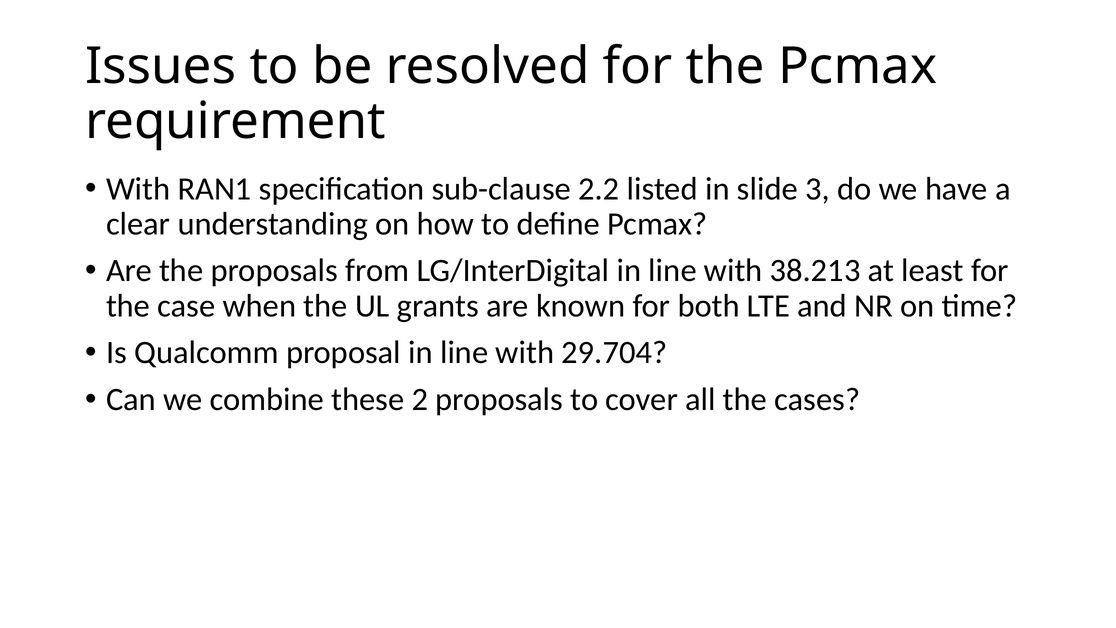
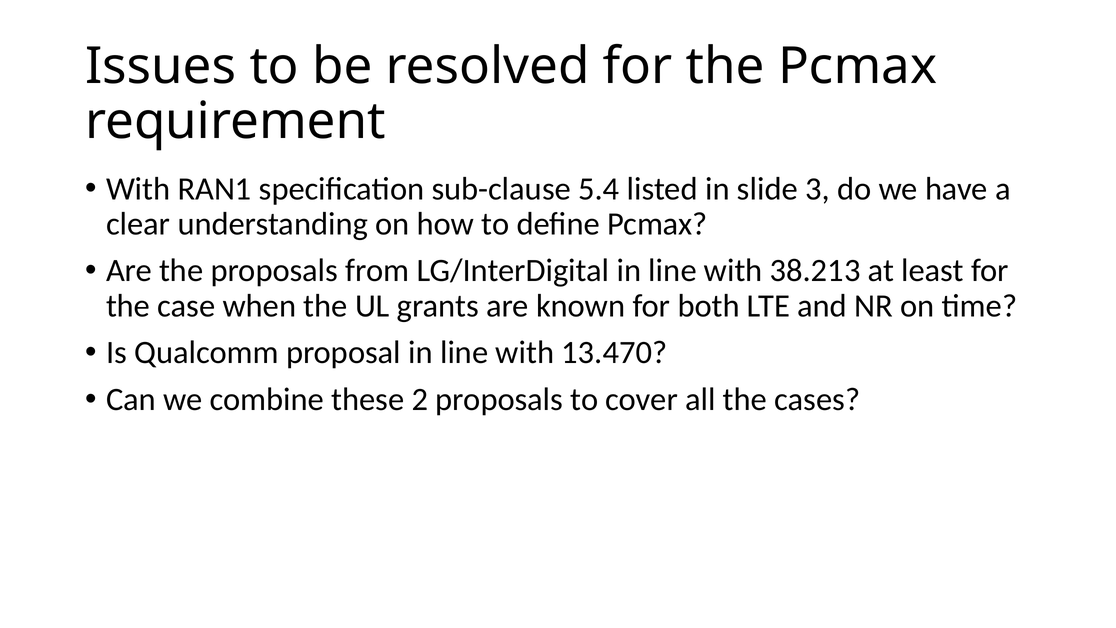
2.2: 2.2 -> 5.4
29.704: 29.704 -> 13.470
